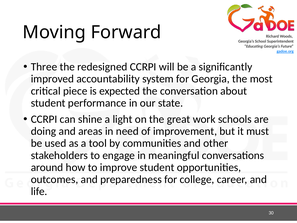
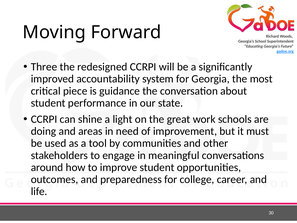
expected: expected -> guidance
